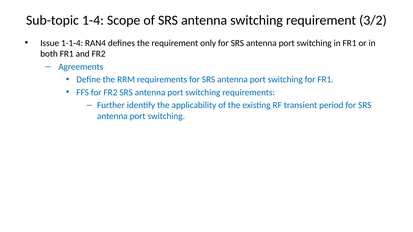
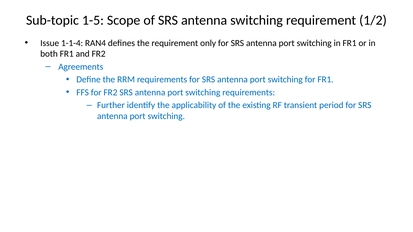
1-4: 1-4 -> 1-5
3/2: 3/2 -> 1/2
